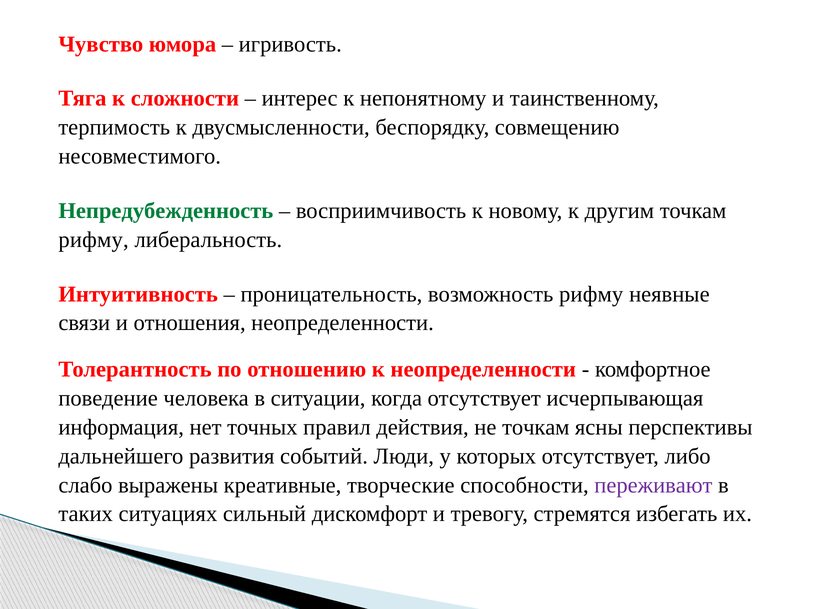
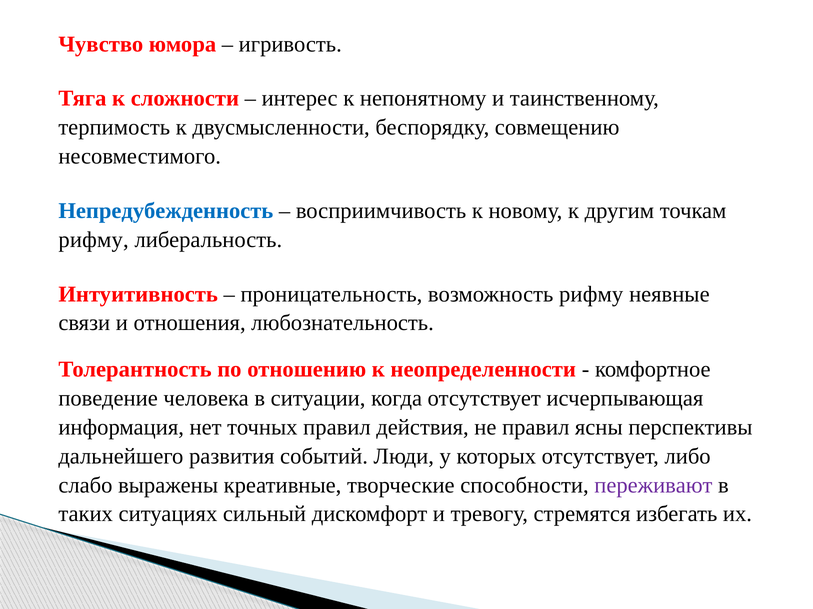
Непредубежденность colour: green -> blue
отношения неопределенности: неопределенности -> любознательность
не точкам: точкам -> правил
